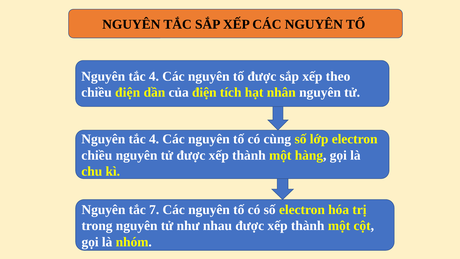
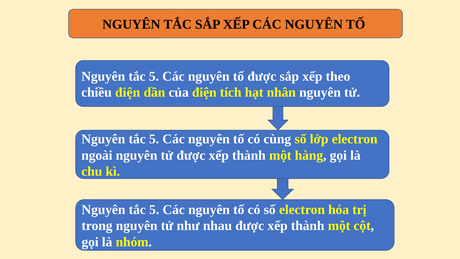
4 at (154, 76): 4 -> 5
4 at (154, 139): 4 -> 5
chiều at (97, 155): chiều -> ngoài
7 at (154, 210): 7 -> 5
